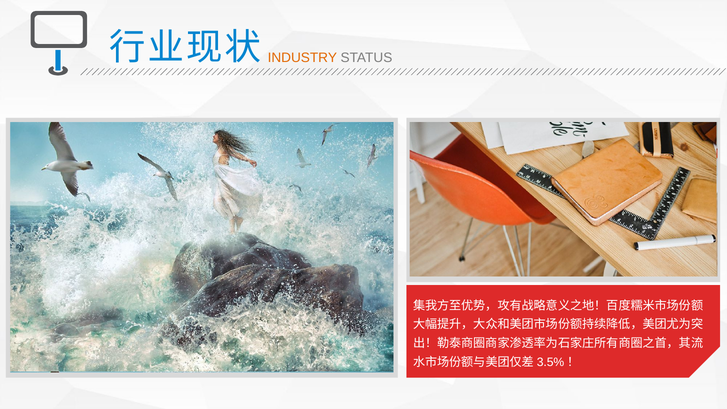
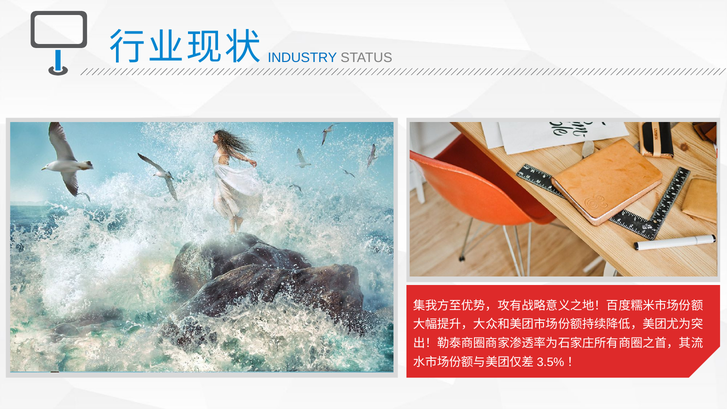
INDUSTRY colour: orange -> blue
